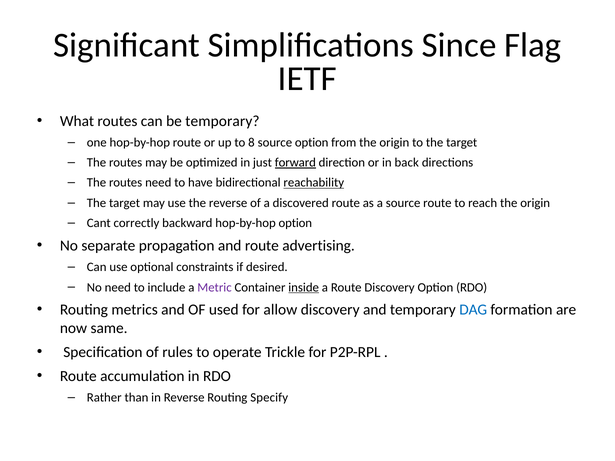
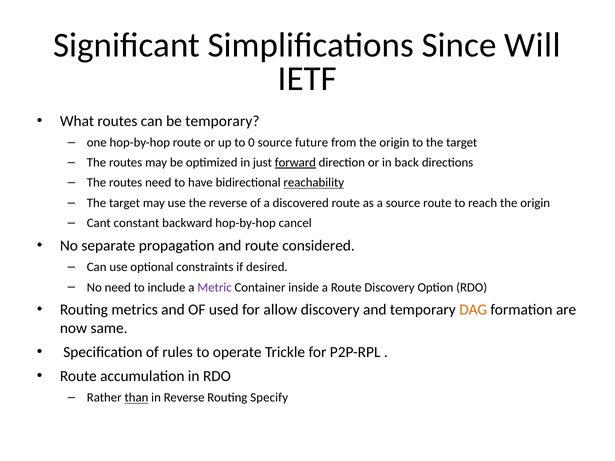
Flag: Flag -> Will
8: 8 -> 0
source option: option -> future
correctly: correctly -> constant
hop-by-hop option: option -> cancel
advertising: advertising -> considered
inside underline: present -> none
DAG colour: blue -> orange
than underline: none -> present
